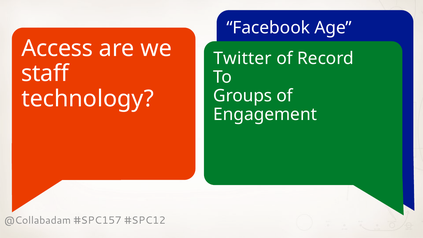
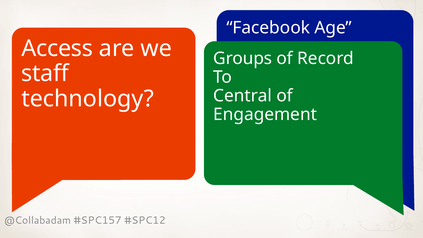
Twitter: Twitter -> Groups
Groups: Groups -> Central
